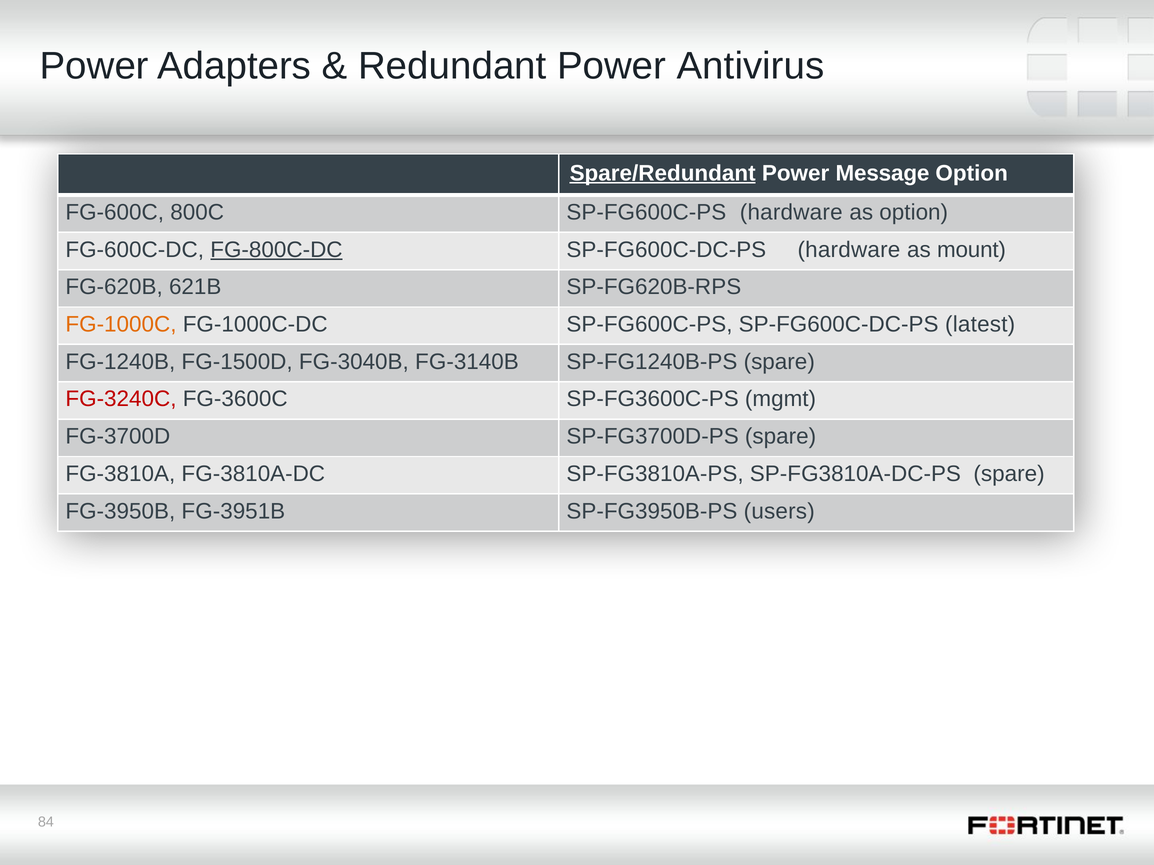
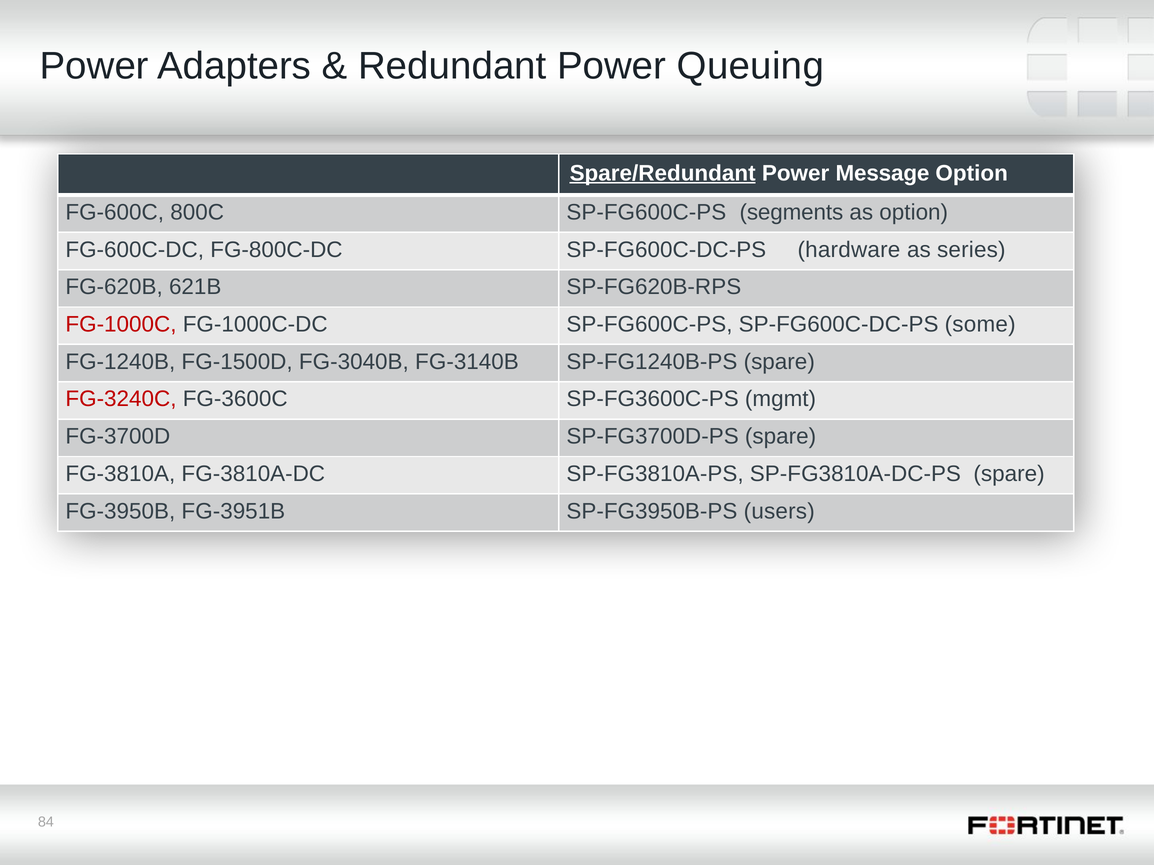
Antivirus: Antivirus -> Queuing
SP-FG600C-PS hardware: hardware -> segments
FG-800C-DC underline: present -> none
mount: mount -> series
FG-1000C colour: orange -> red
latest: latest -> some
